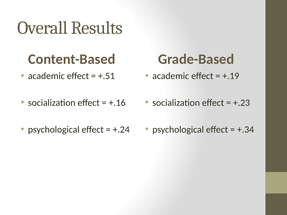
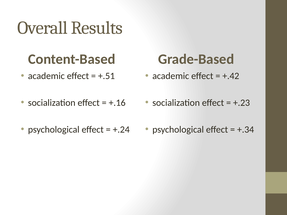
+.19: +.19 -> +.42
